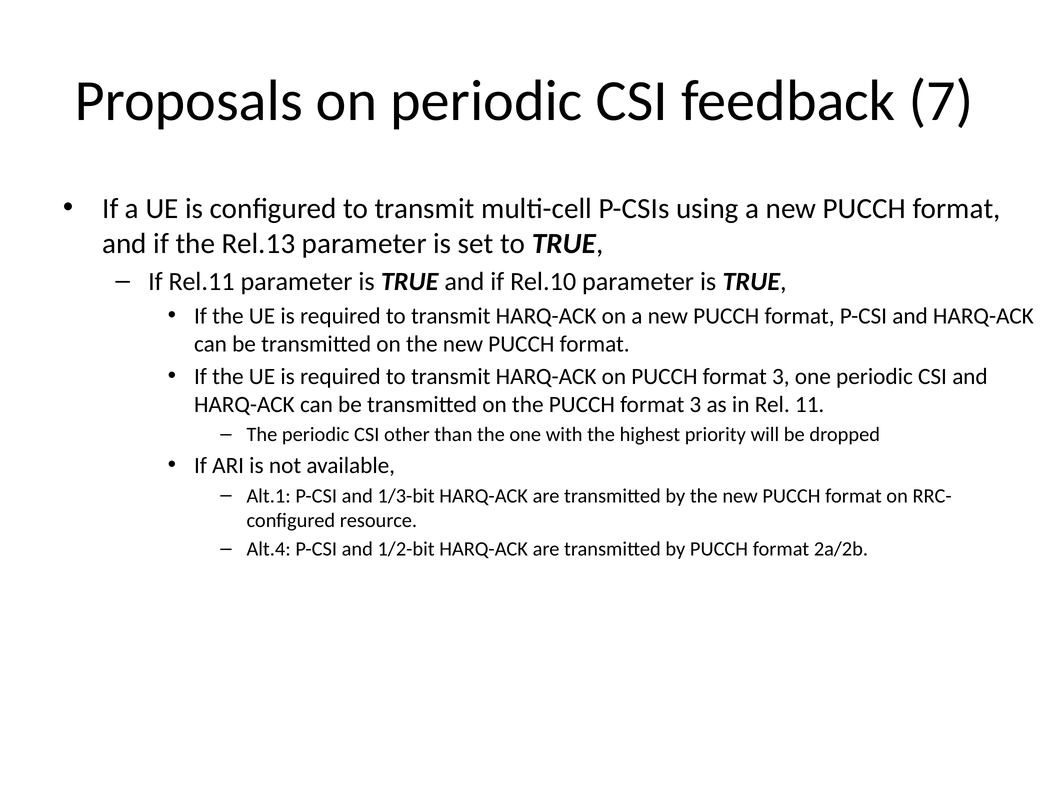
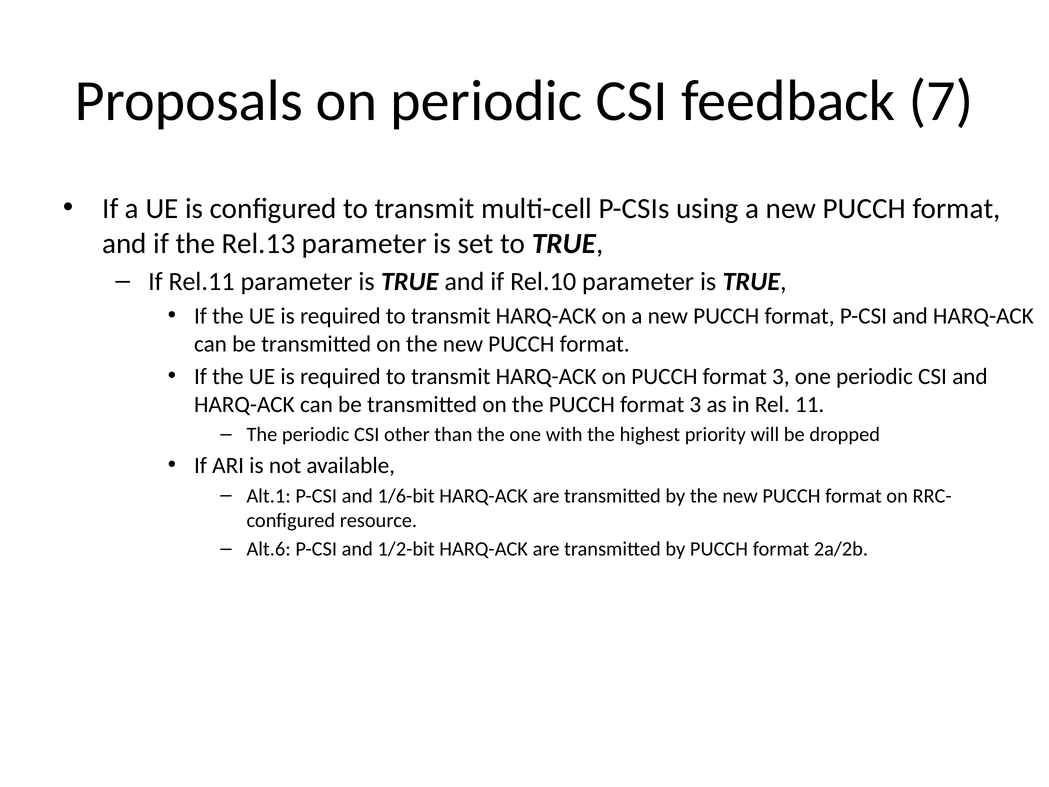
1/3-bit: 1/3-bit -> 1/6-bit
Alt.4: Alt.4 -> Alt.6
